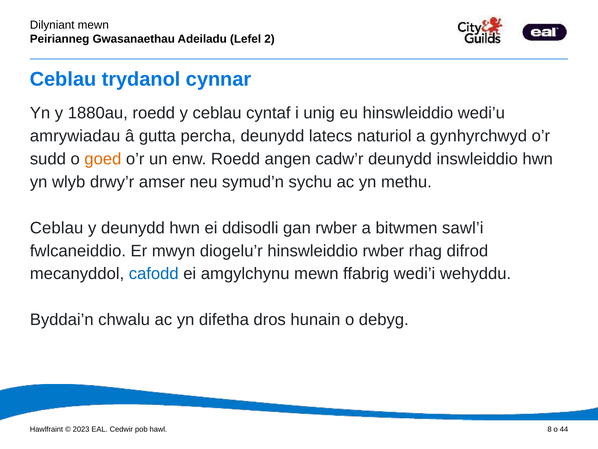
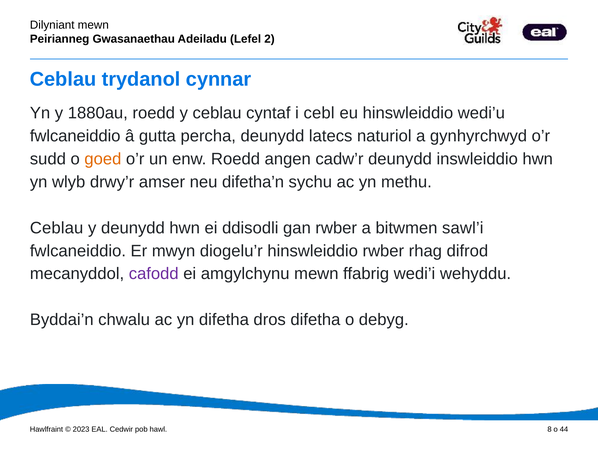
unig: unig -> cebl
amrywiadau at (75, 136): amrywiadau -> fwlcaneiddio
symud’n: symud’n -> difetha’n
cafodd colour: blue -> purple
dros hunain: hunain -> difetha
